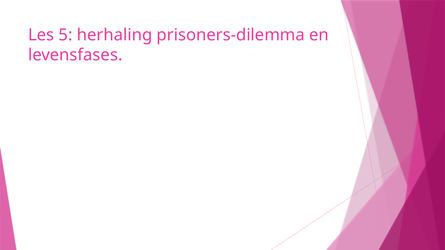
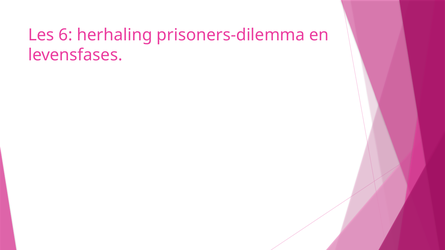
5: 5 -> 6
